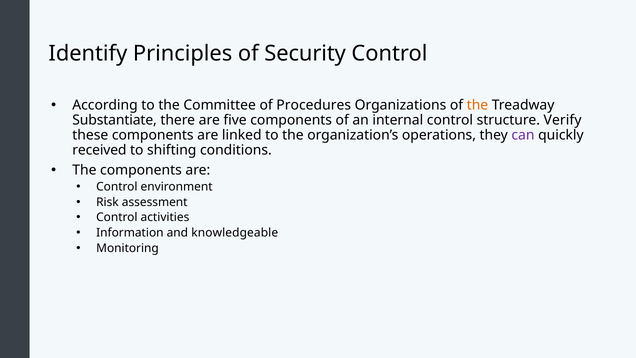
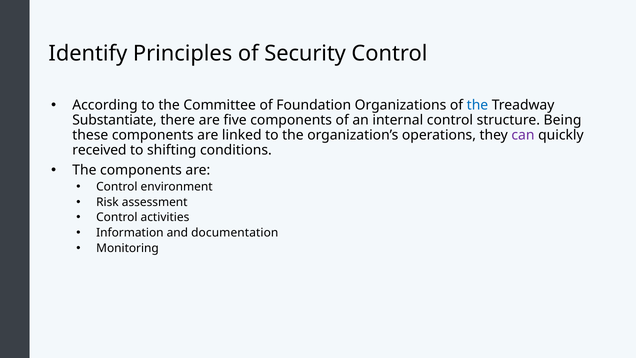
Procedures: Procedures -> Foundation
the at (477, 105) colour: orange -> blue
Verify: Verify -> Being
knowledgeable: knowledgeable -> documentation
